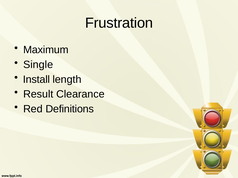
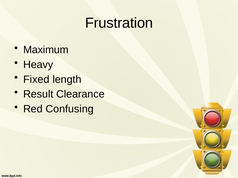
Single: Single -> Heavy
Install: Install -> Fixed
Definitions: Definitions -> Confusing
